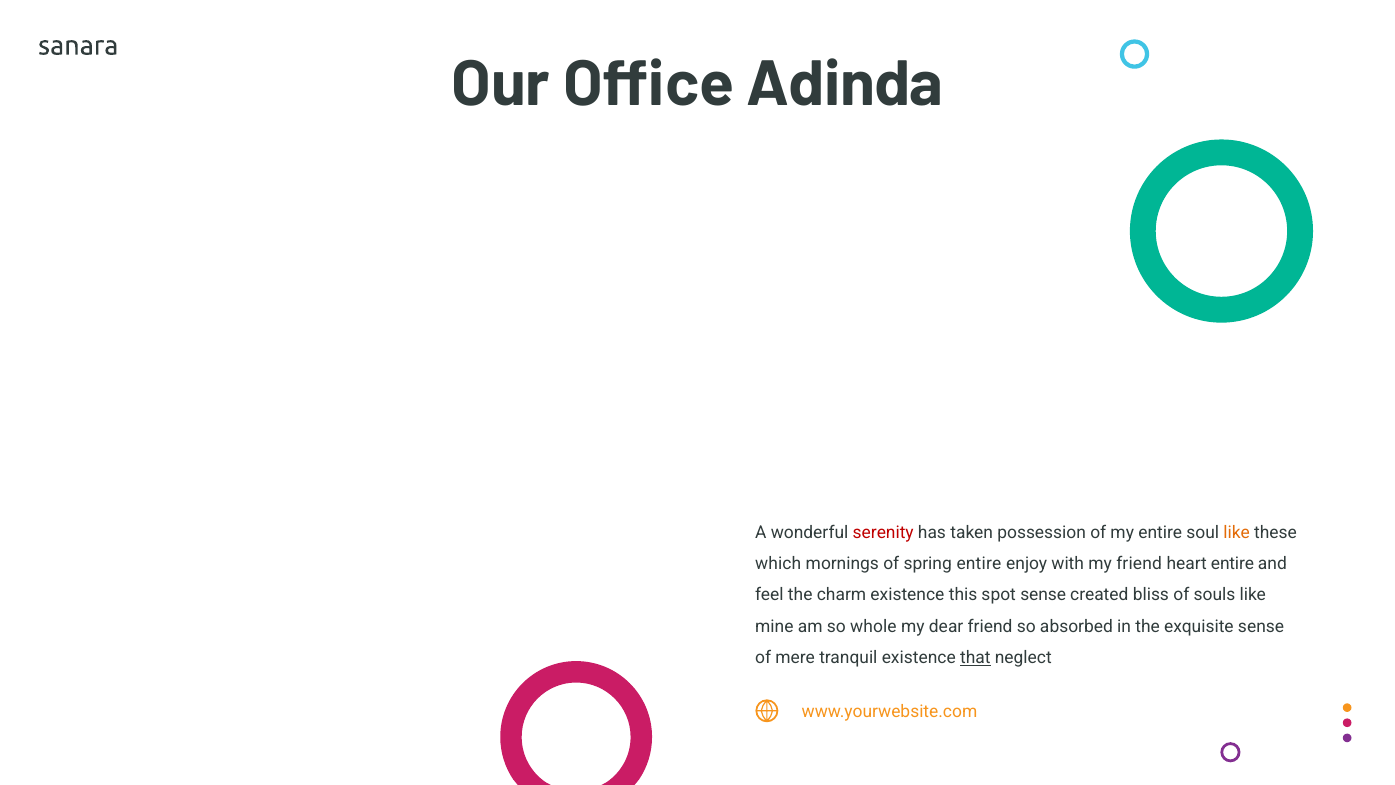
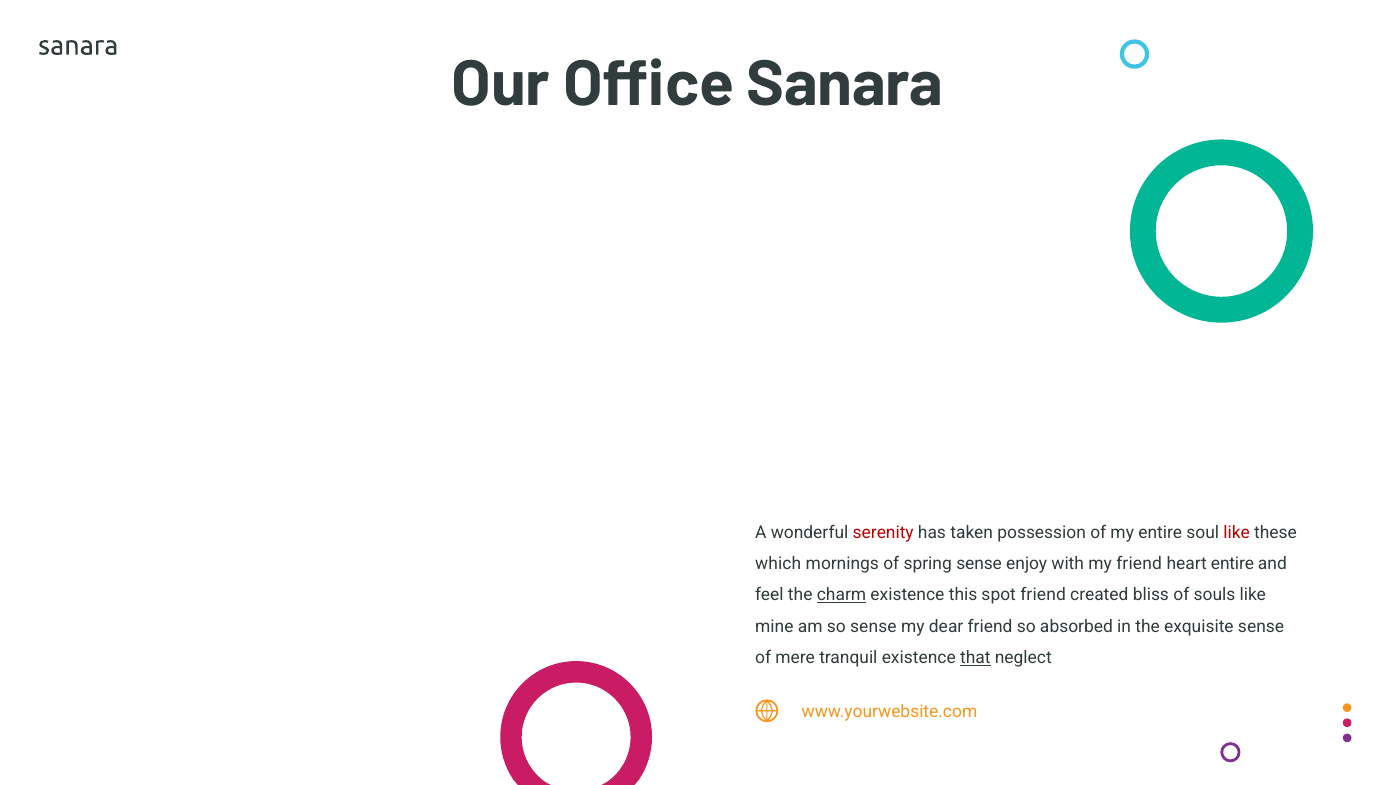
Adinda: Adinda -> Sanara
like at (1237, 532) colour: orange -> red
spring entire: entire -> sense
charm underline: none -> present
spot sense: sense -> friend
so whole: whole -> sense
